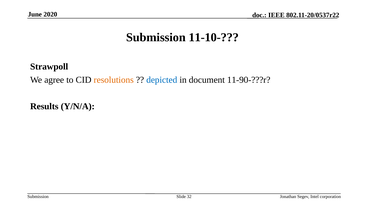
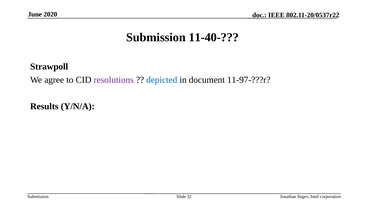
11-10-: 11-10- -> 11-40-
resolutions colour: orange -> purple
11-90-???r: 11-90-???r -> 11-97-???r
